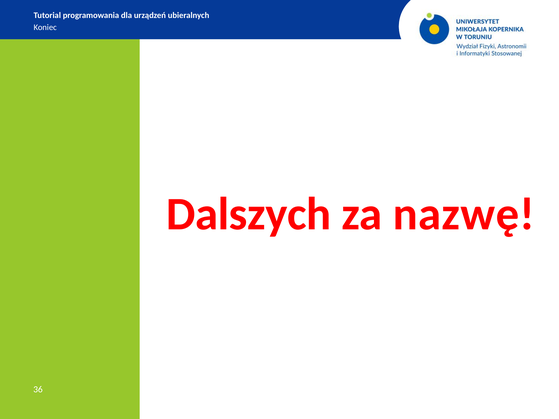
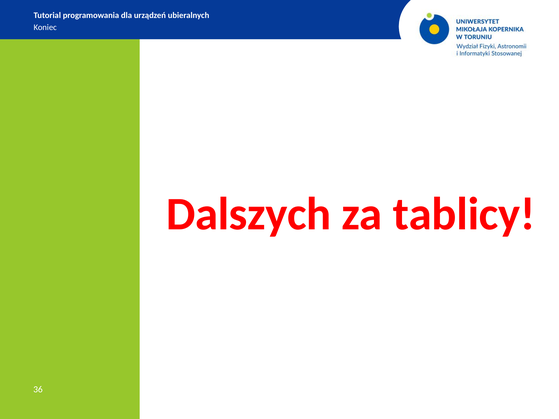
nazwę: nazwę -> tablicy
